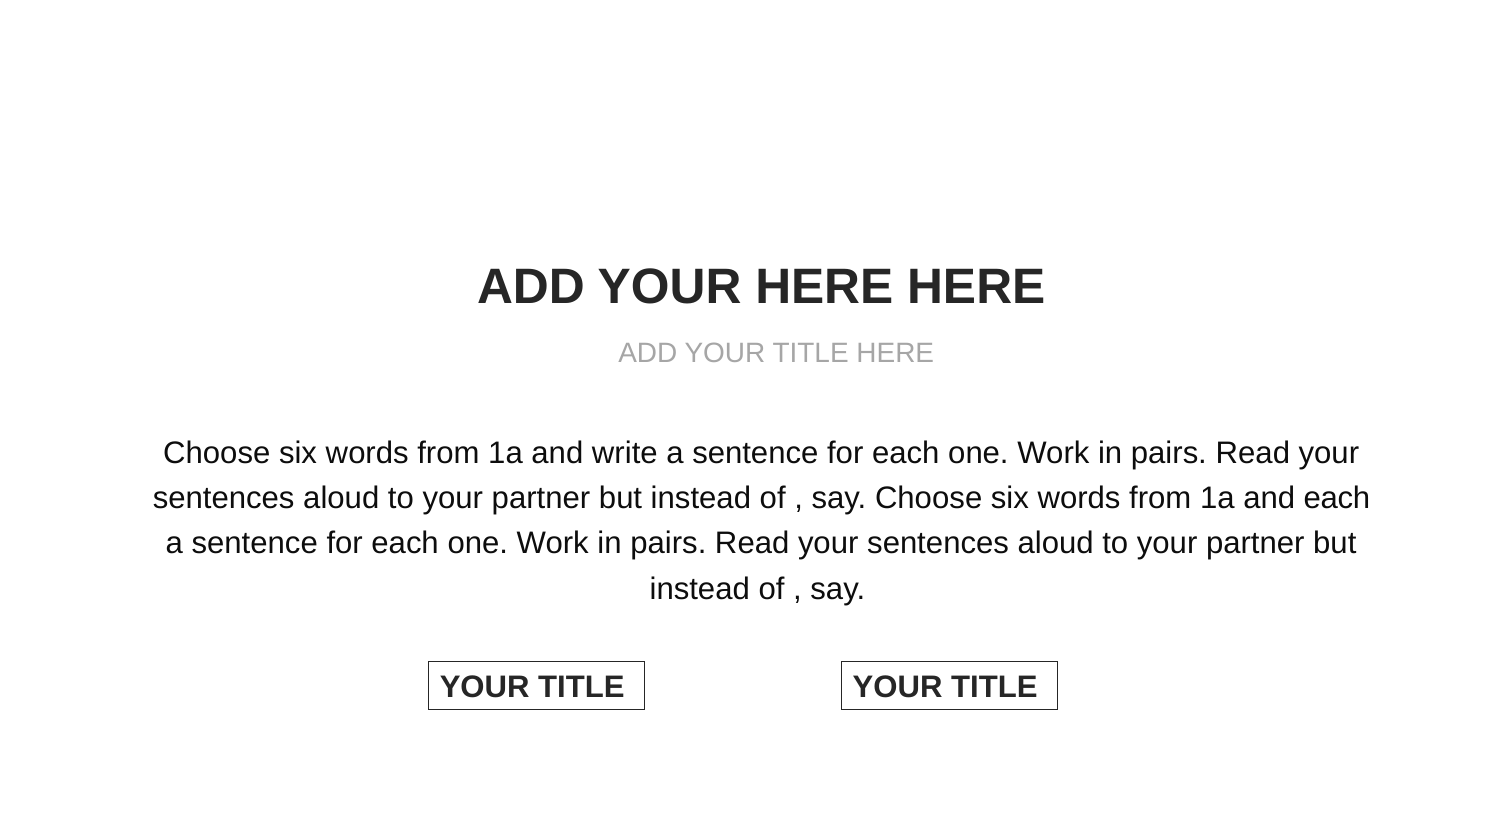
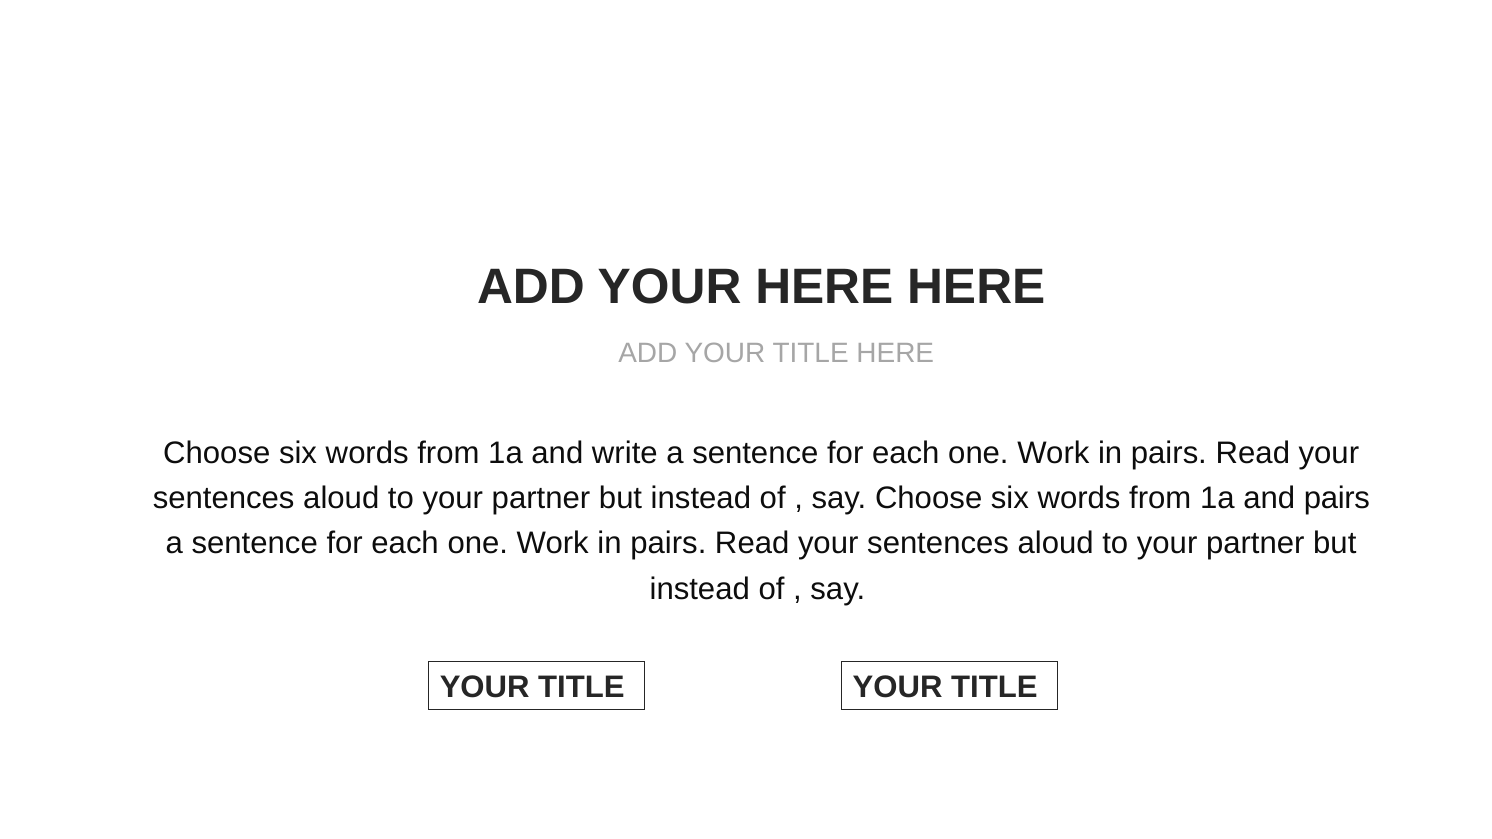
and each: each -> pairs
